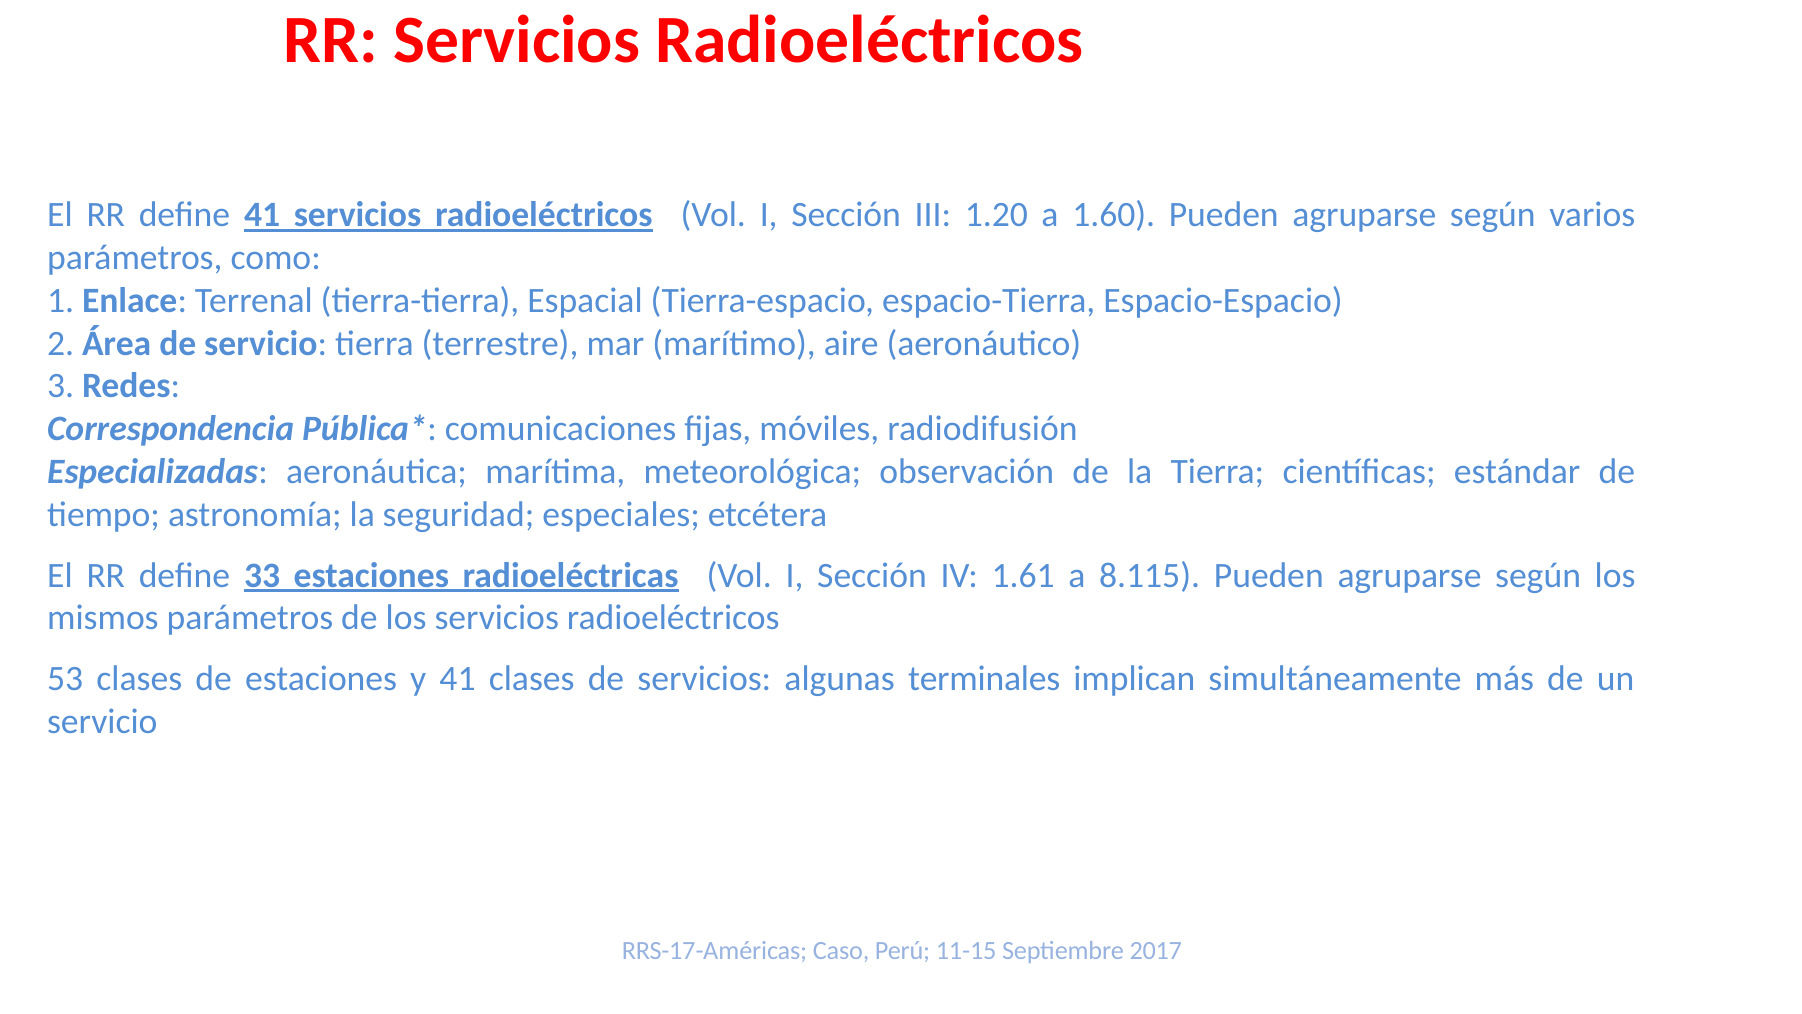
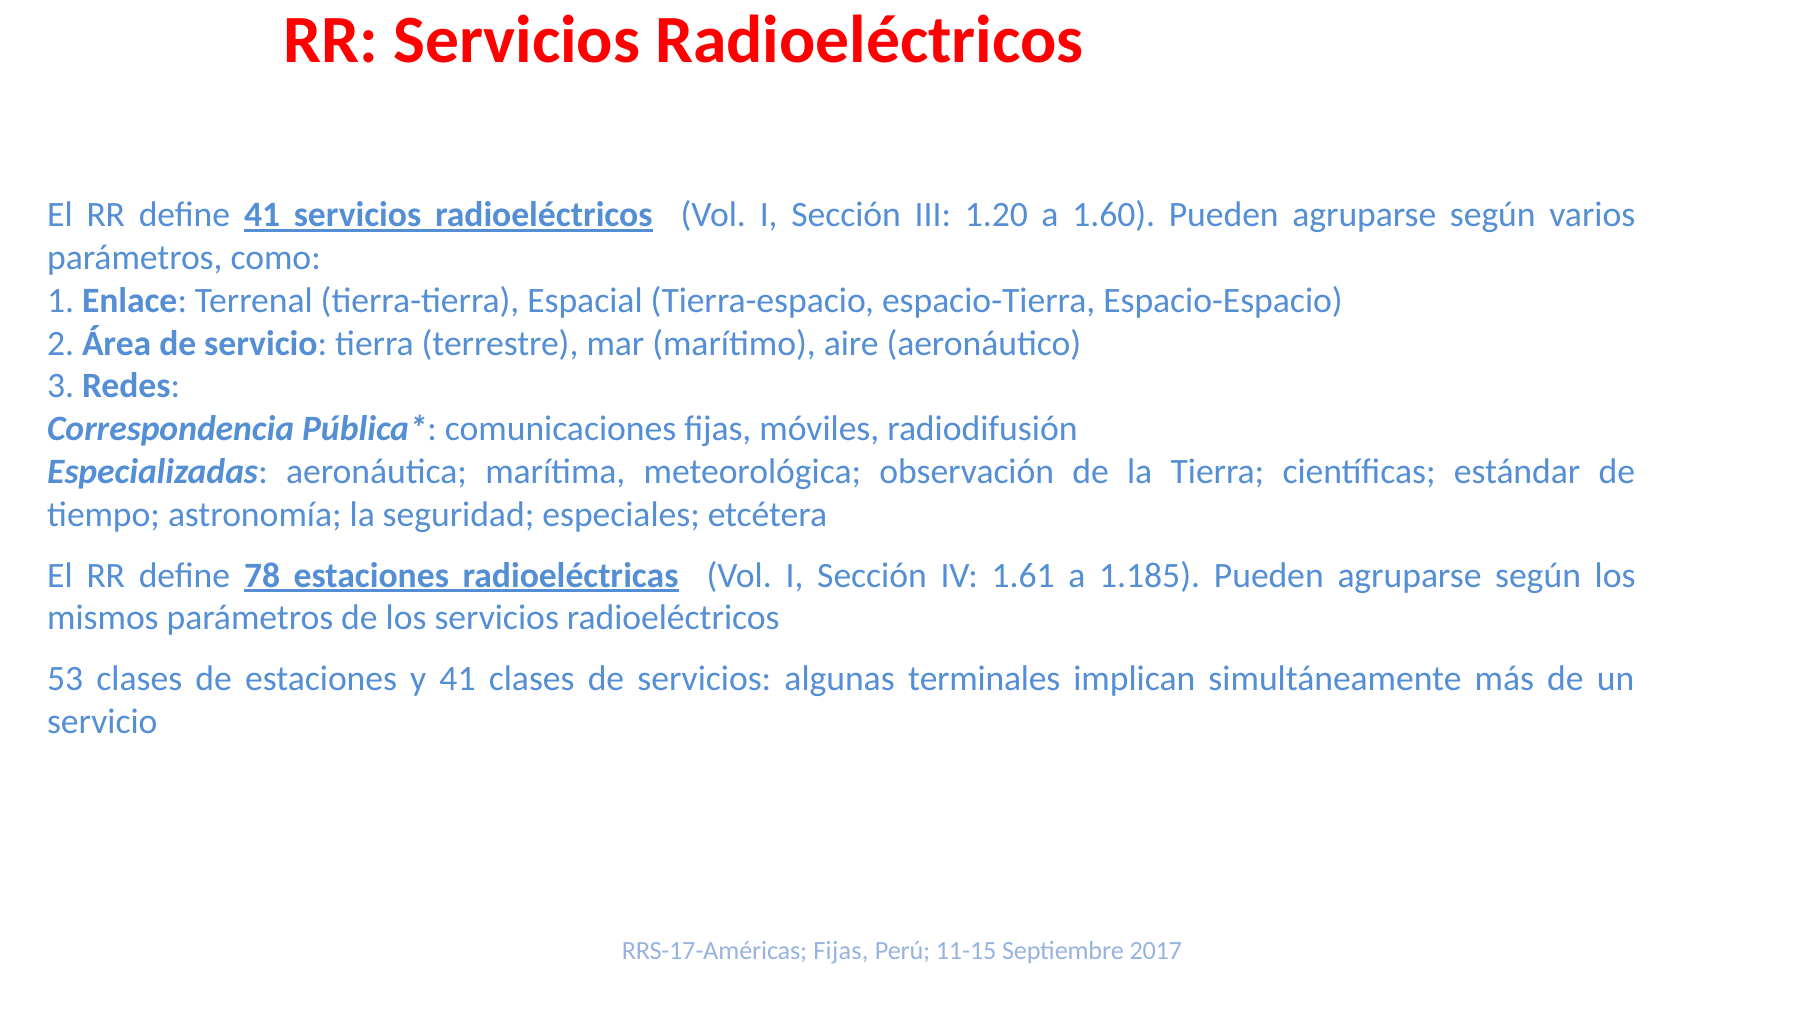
33: 33 -> 78
8.115: 8.115 -> 1.185
RRS-17-Américas Caso: Caso -> Fijas
